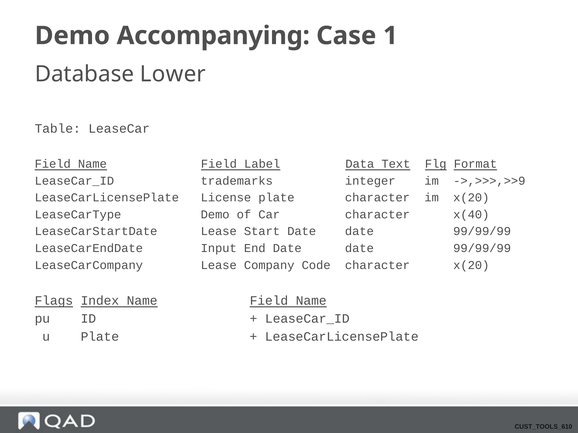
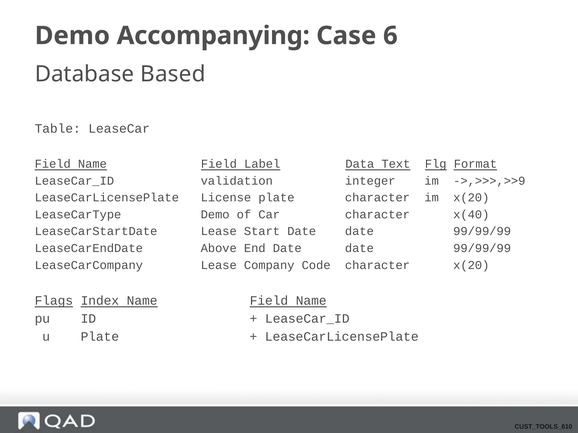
1: 1 -> 6
Lower: Lower -> Based
trademarks: trademarks -> validation
Input: Input -> Above
